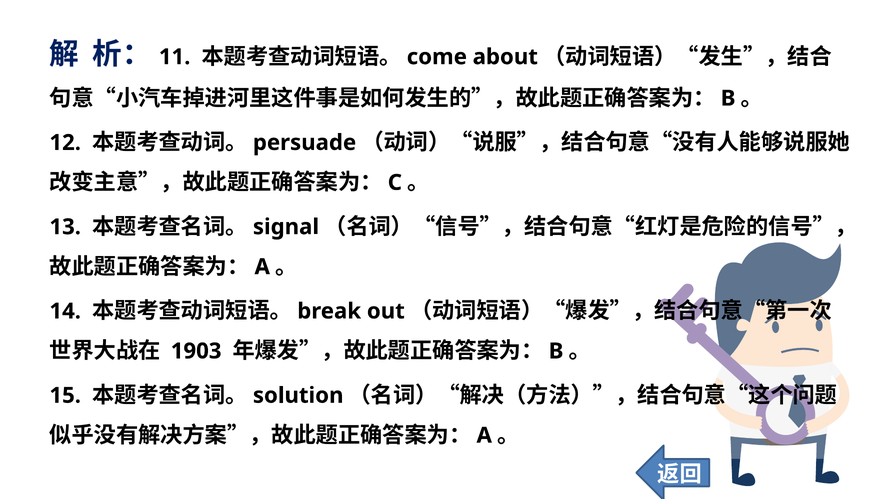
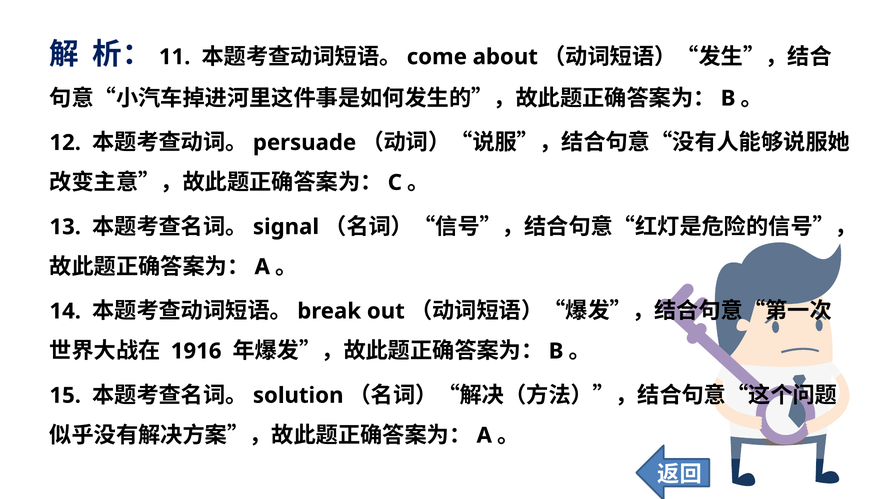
1903: 1903 -> 1916
